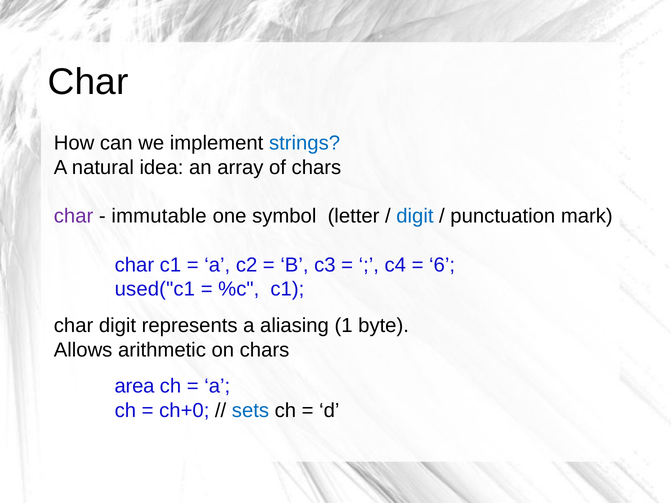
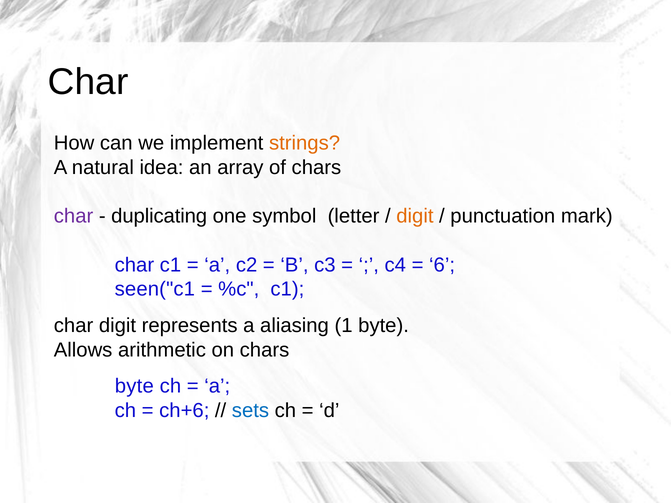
strings colour: blue -> orange
immutable: immutable -> duplicating
digit at (415, 216) colour: blue -> orange
used("c1: used("c1 -> seen("c1
area at (135, 386): area -> byte
ch+0: ch+0 -> ch+6
